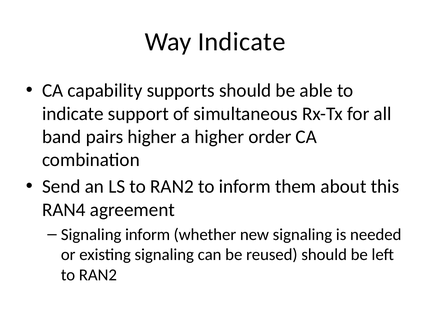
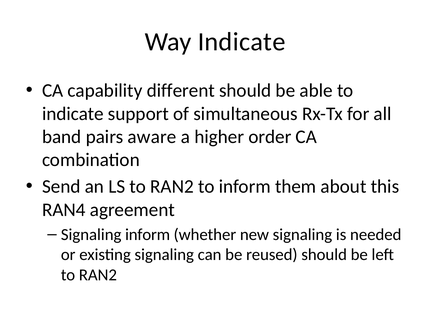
supports: supports -> different
pairs higher: higher -> aware
